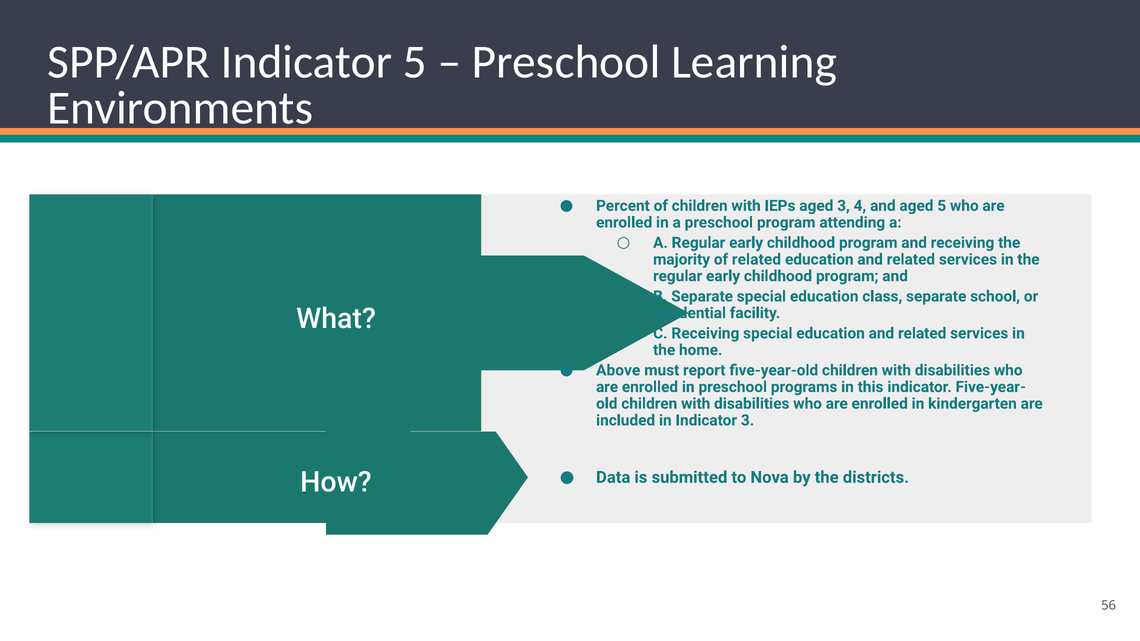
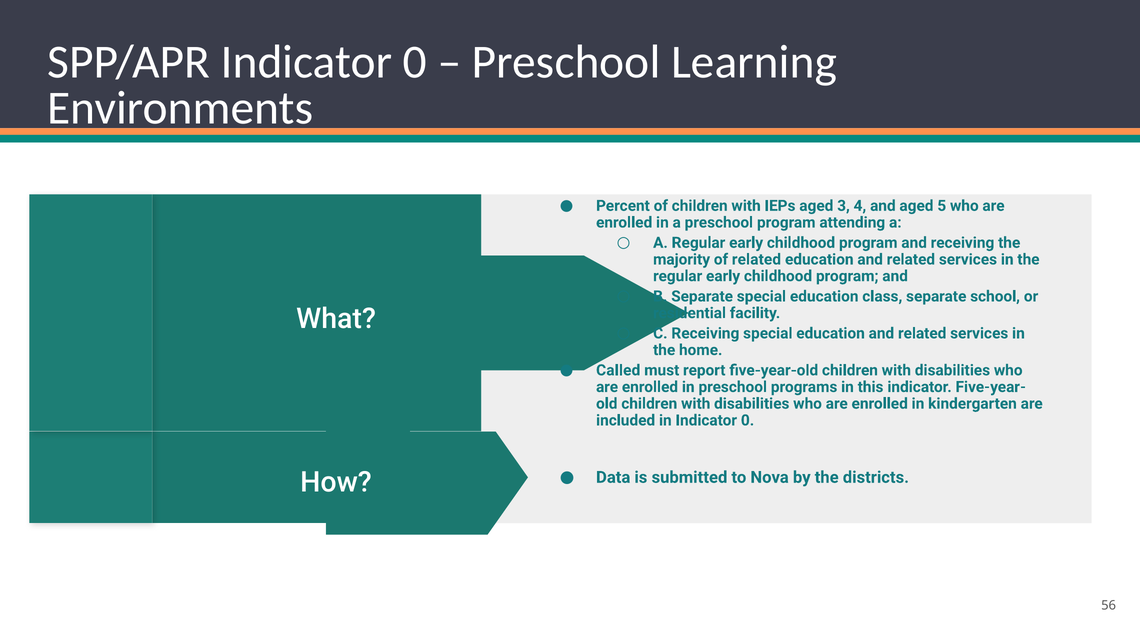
SPP/APR Indicator 5: 5 -> 0
Above: Above -> Called
in Indicator 3: 3 -> 0
